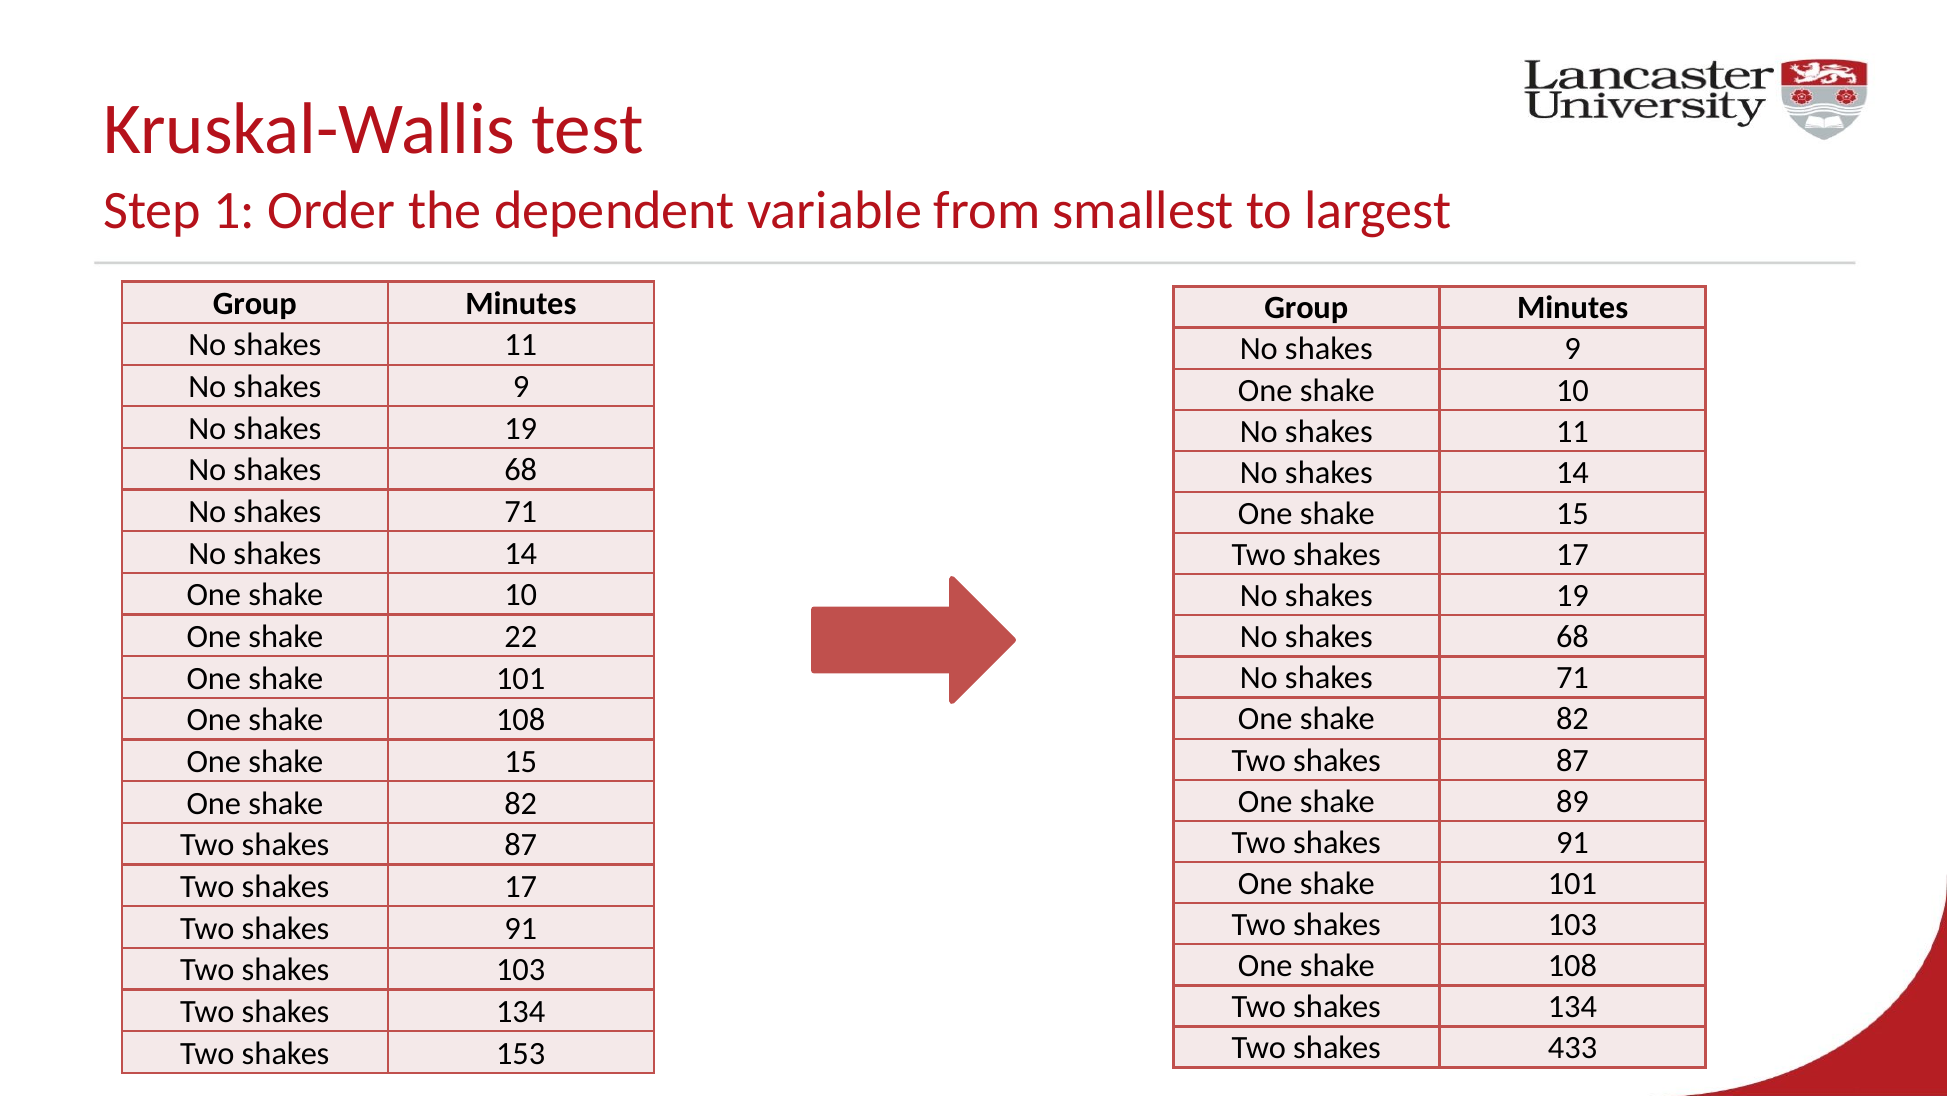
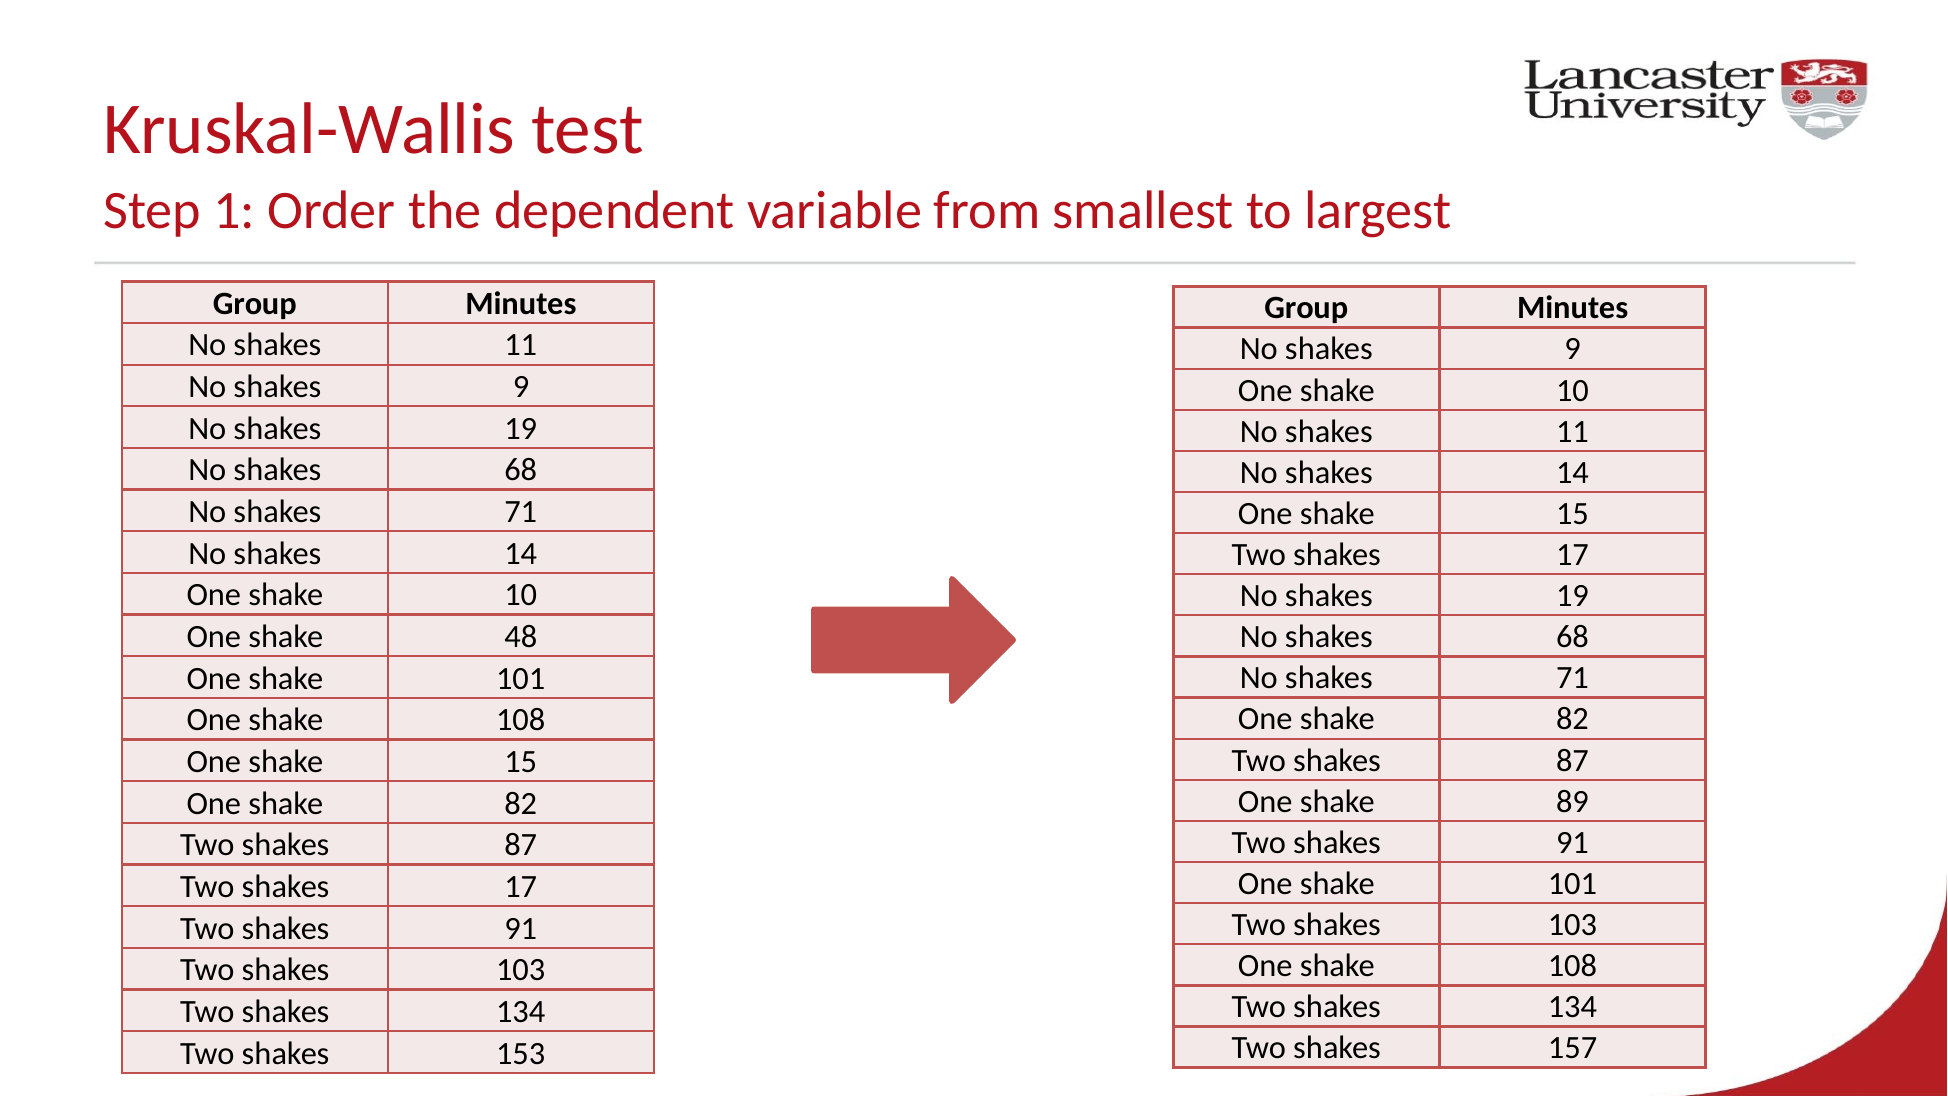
22: 22 -> 48
433: 433 -> 157
